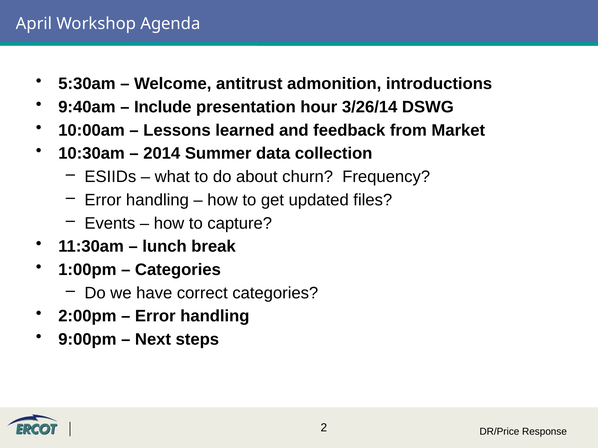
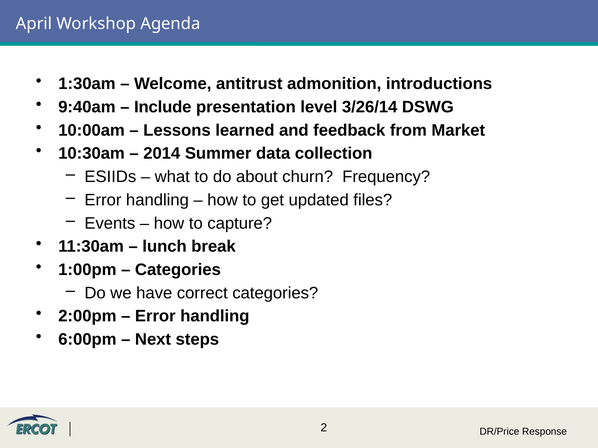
5:30am: 5:30am -> 1:30am
hour: hour -> level
9:00pm: 9:00pm -> 6:00pm
